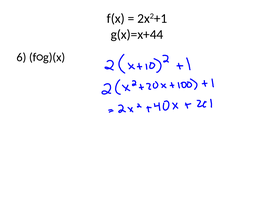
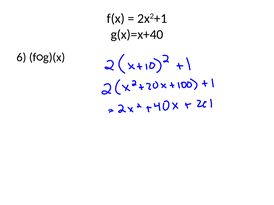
g(x)=x+44: g(x)=x+44 -> g(x)=x+40
